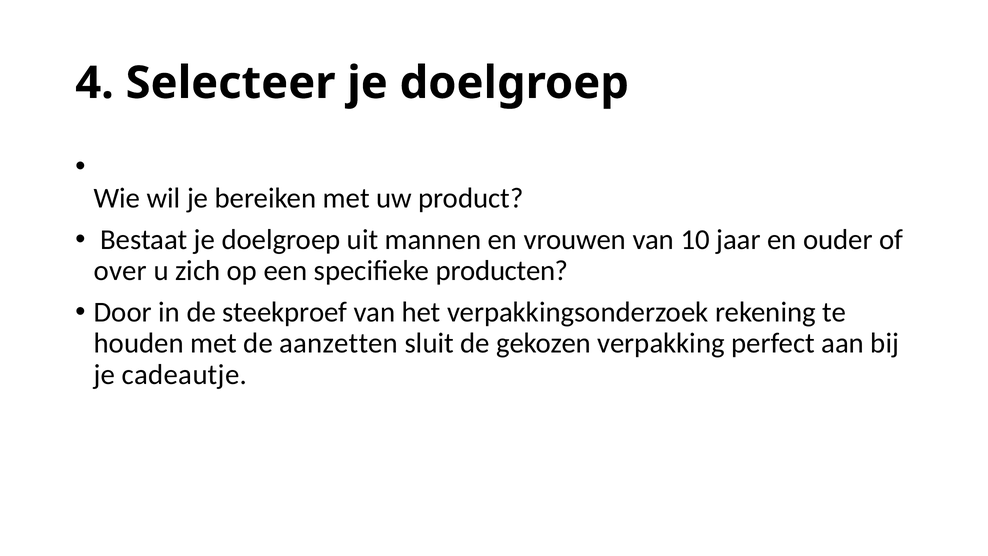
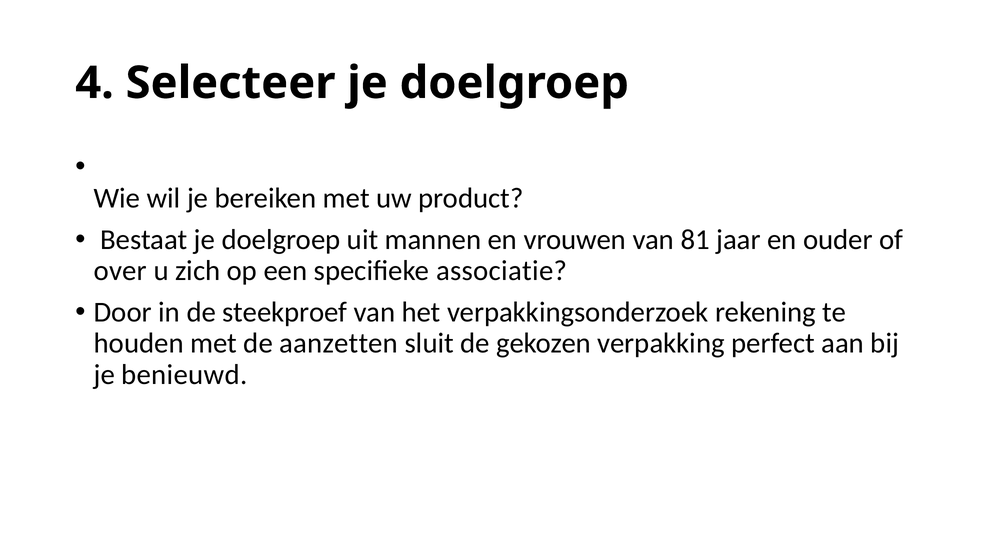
10: 10 -> 81
producten: producten -> associatie
cadeautje: cadeautje -> benieuwd
